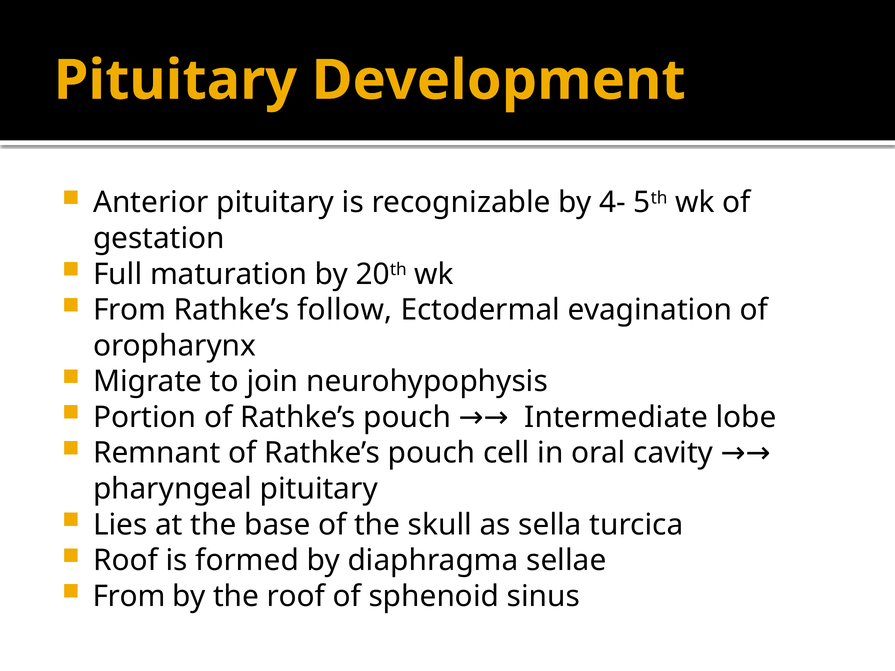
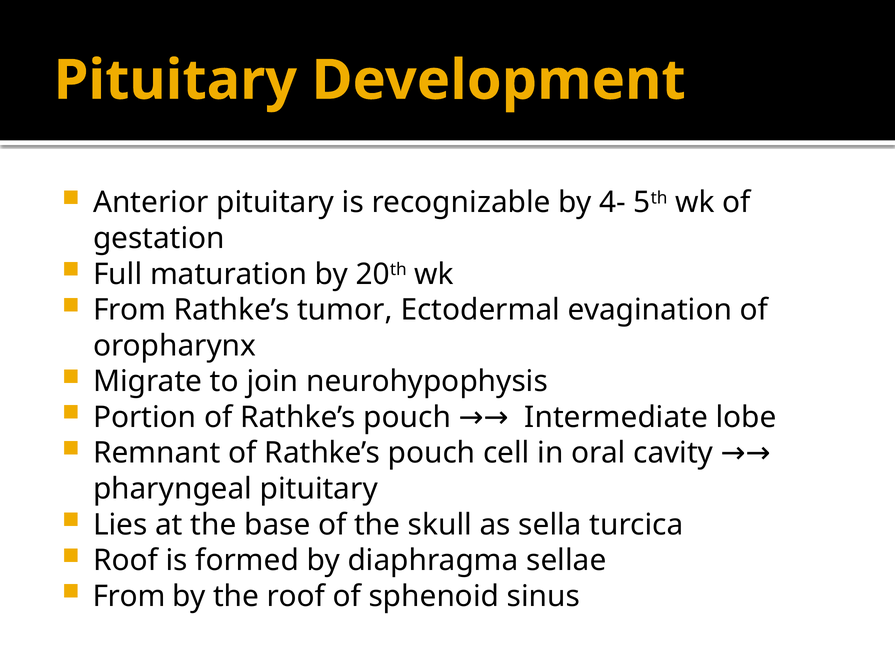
follow: follow -> tumor
